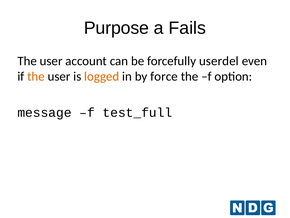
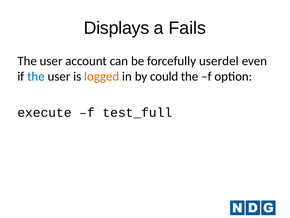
Purpose: Purpose -> Displays
the at (36, 76) colour: orange -> blue
force: force -> could
message: message -> execute
